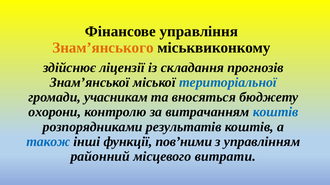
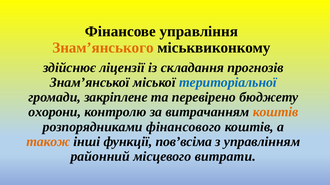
учасникам: учасникам -> закріплене
вносяться: вносяться -> перевірено
коштів at (276, 112) colour: blue -> orange
результатів: результатів -> фінансового
також colour: blue -> orange
пов’ними: пов’ними -> пов’всіма
